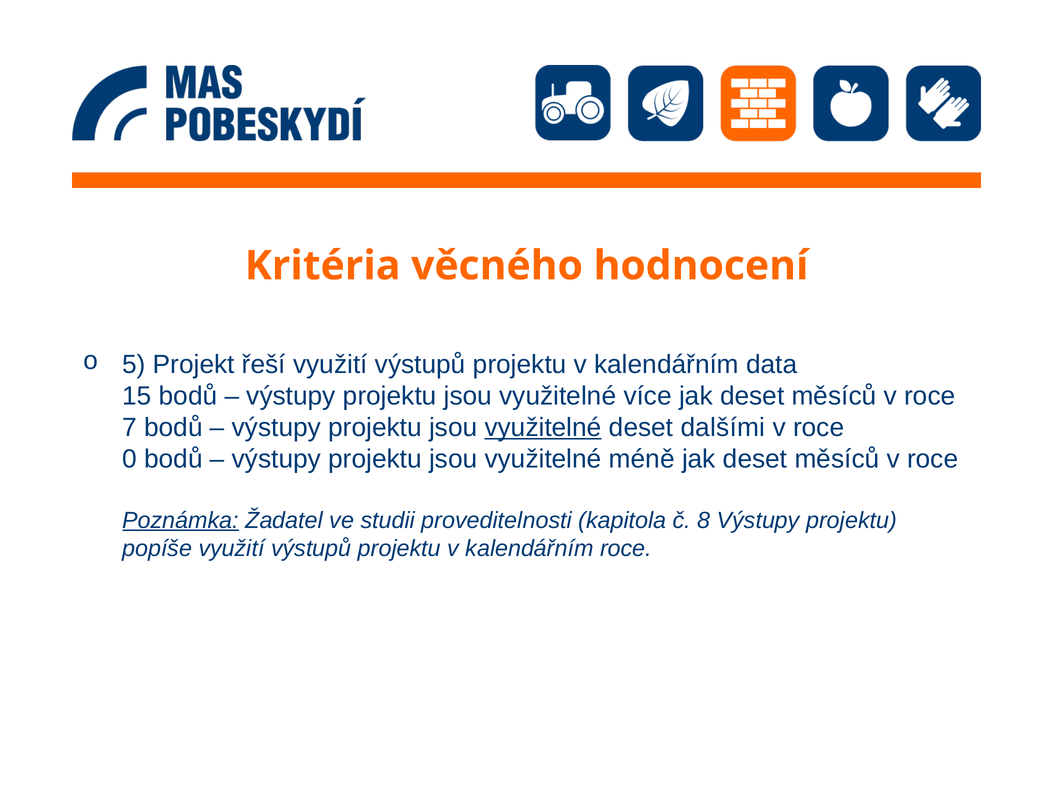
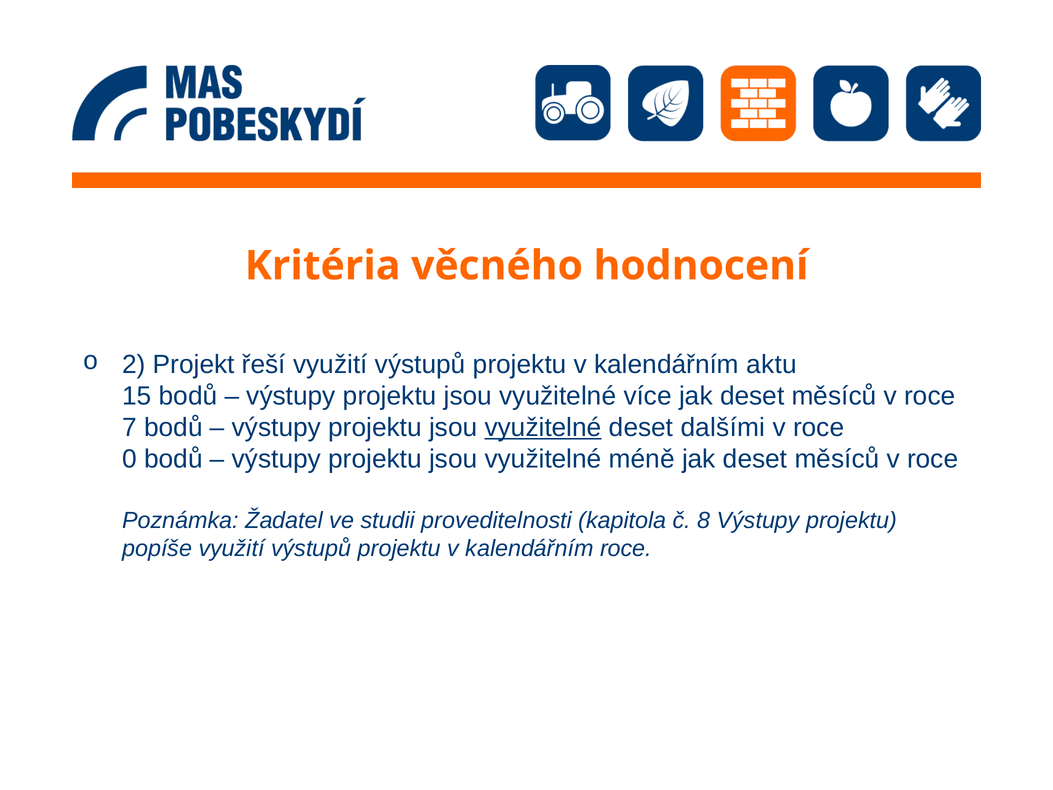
5: 5 -> 2
data: data -> aktu
Poznámka underline: present -> none
